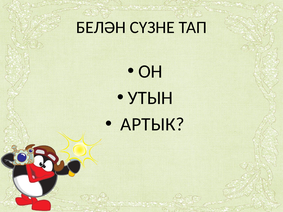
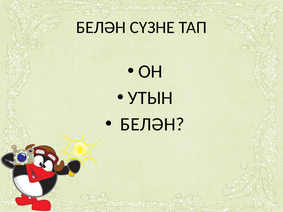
АРТЫК at (152, 124): АРТЫК -> БЕЛӘН
